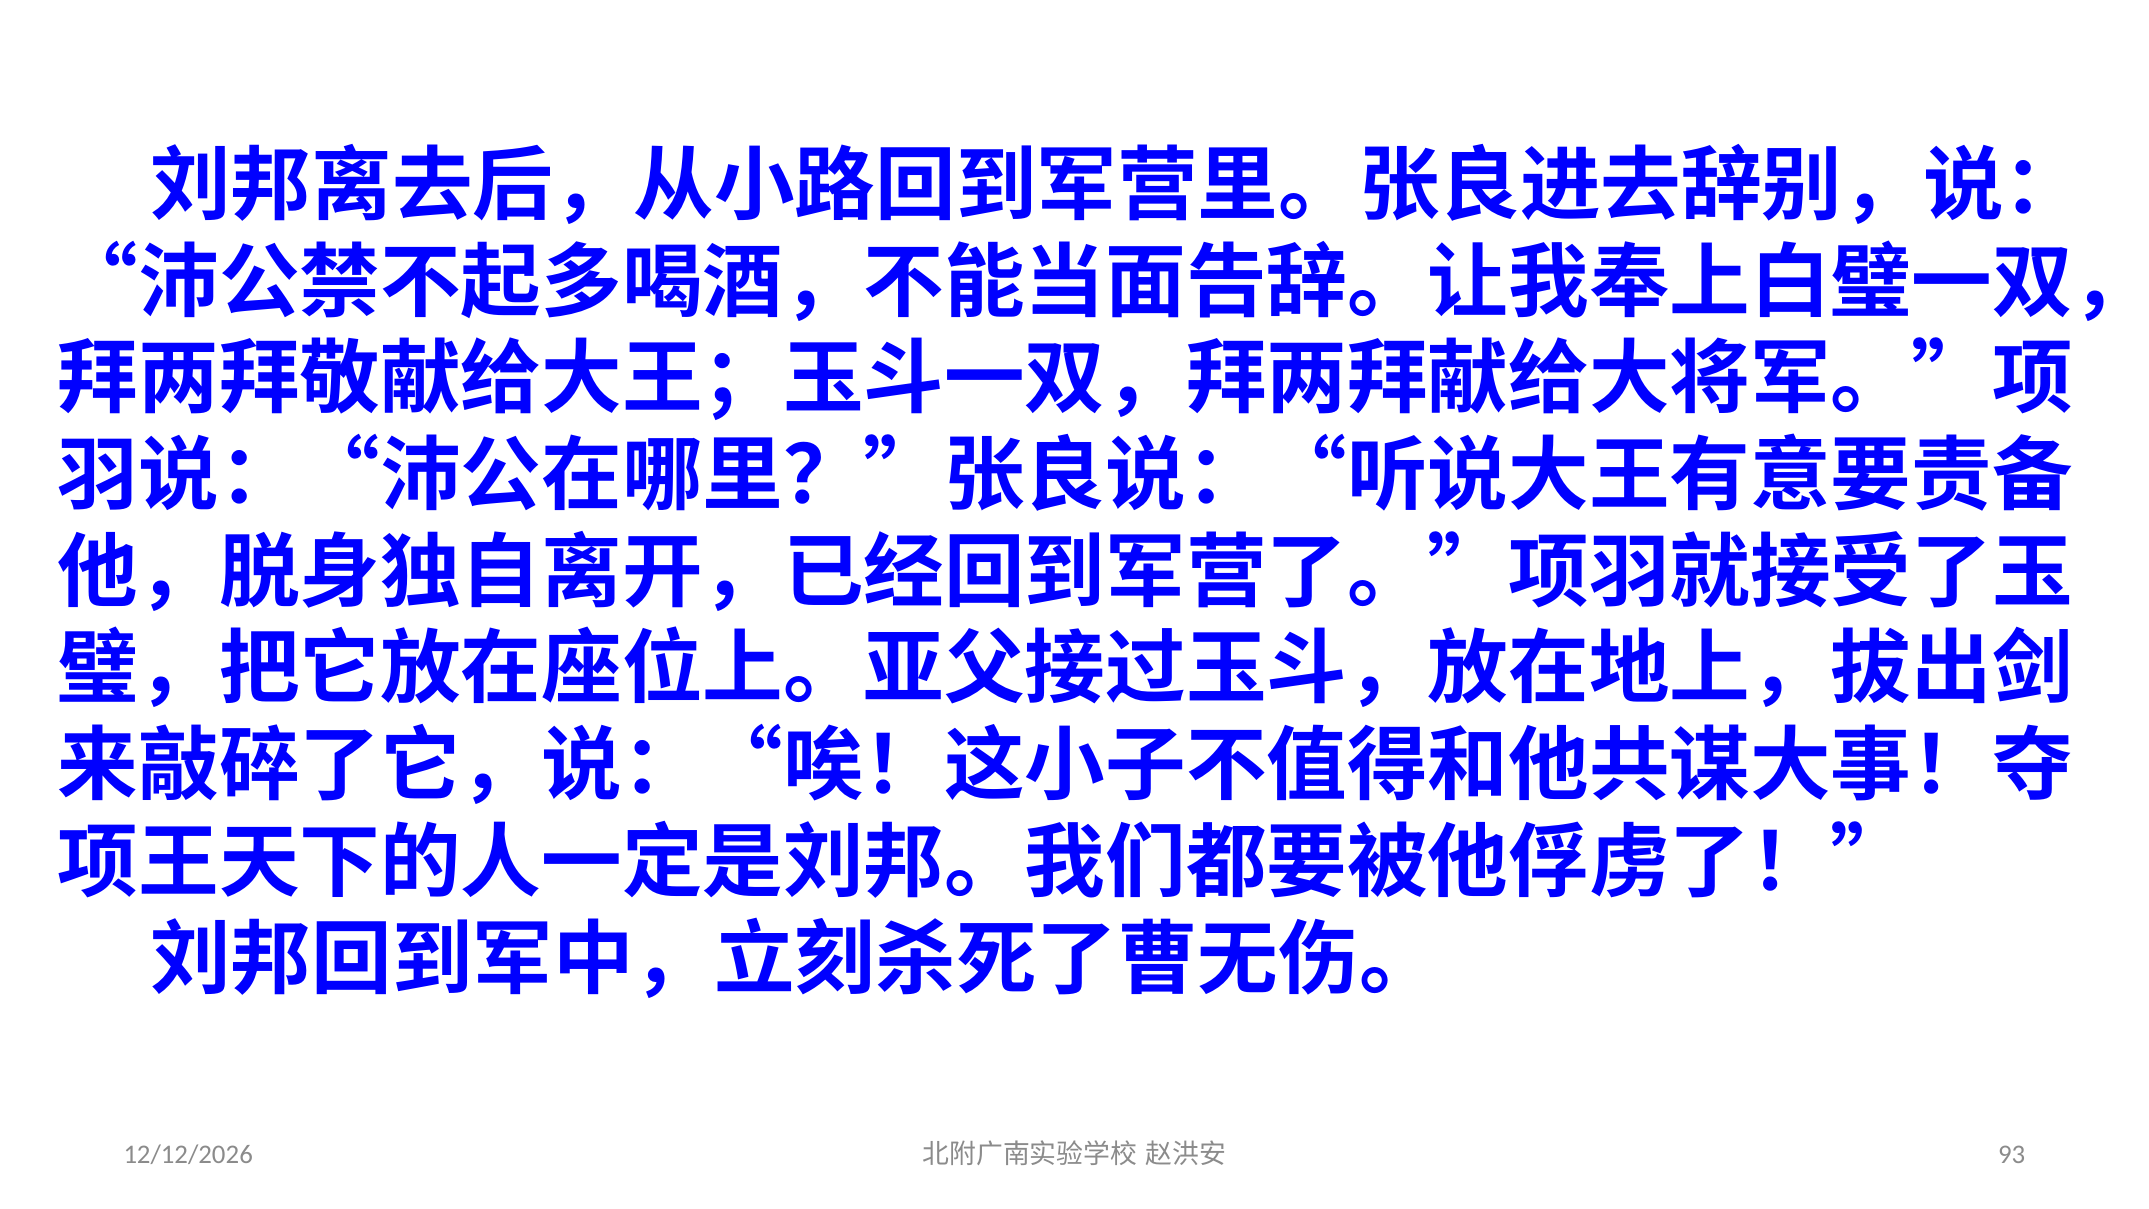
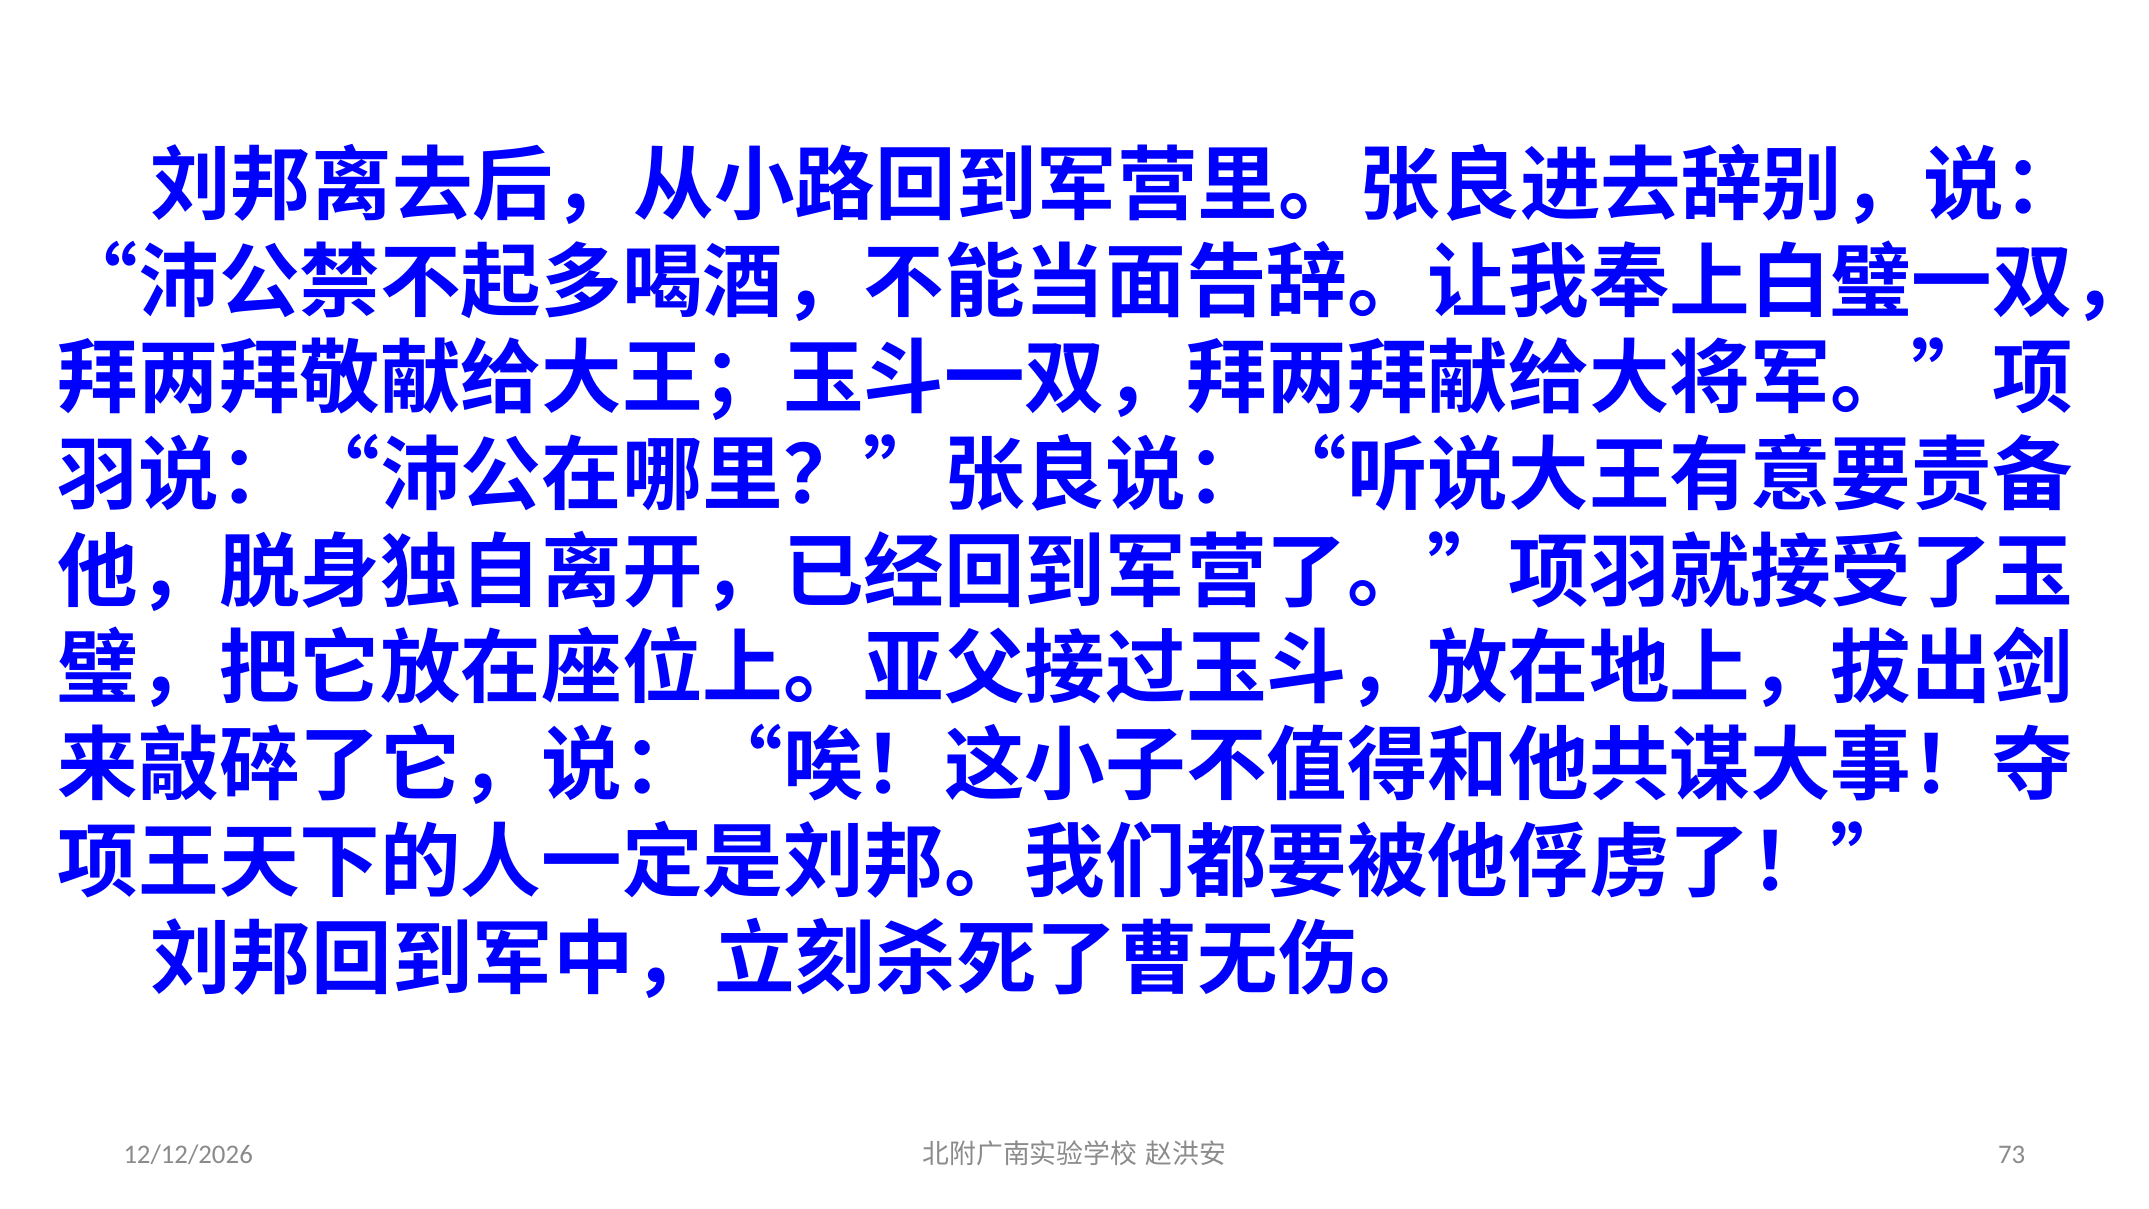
93: 93 -> 73
